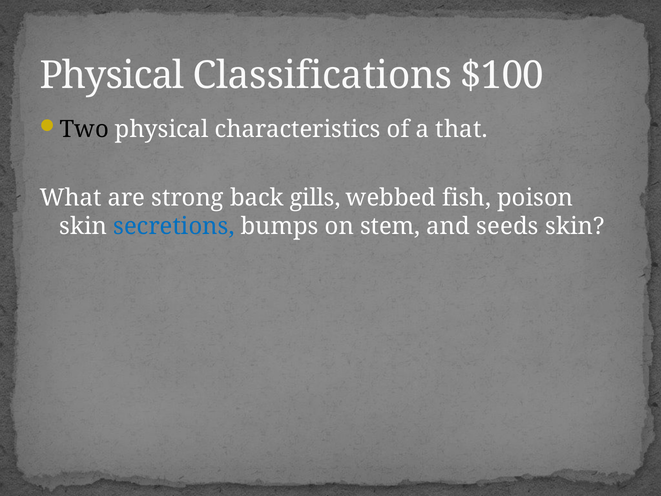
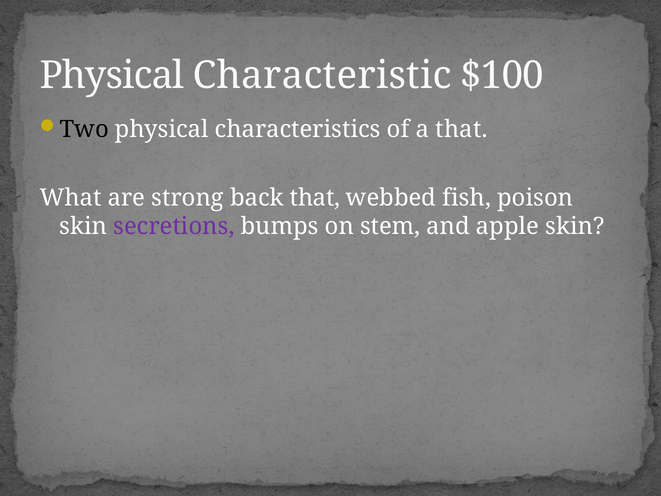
Classifications: Classifications -> Characteristic
back gills: gills -> that
secretions colour: blue -> purple
seeds: seeds -> apple
